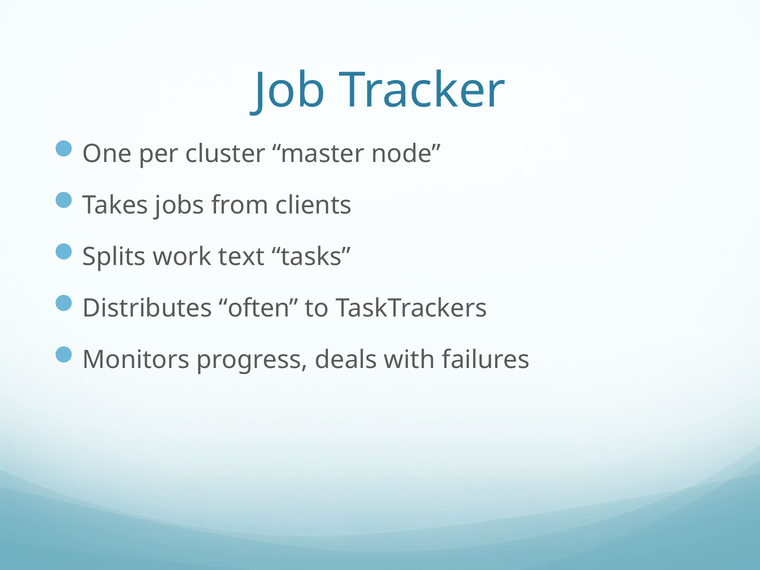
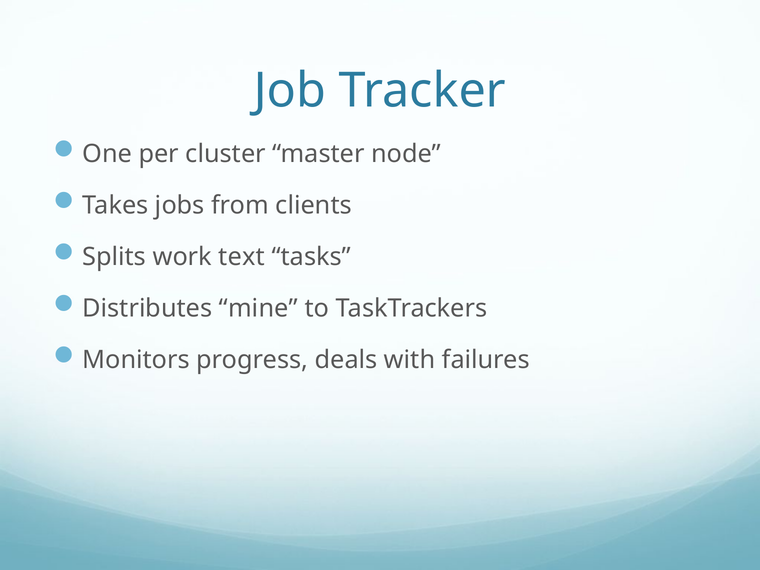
often: often -> mine
